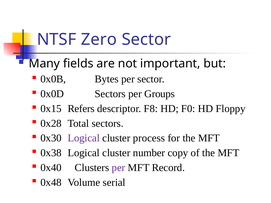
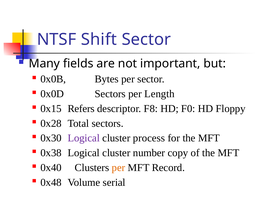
Zero: Zero -> Shift
Groups: Groups -> Length
per at (118, 168) colour: purple -> orange
